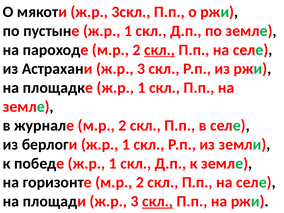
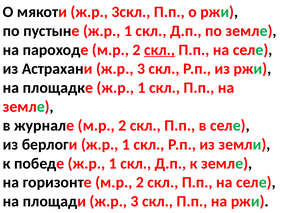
скл at (158, 201) underline: present -> none
